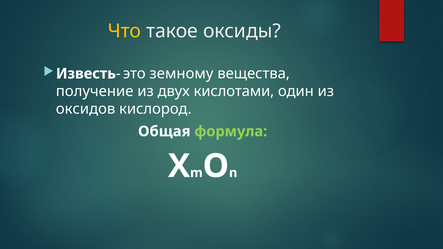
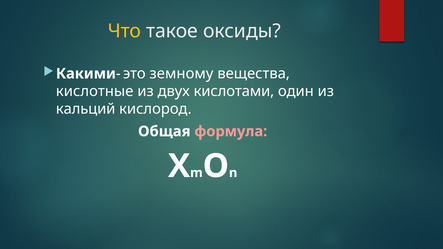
Известь: Известь -> Какими
получение: получение -> кислотные
оксидов: оксидов -> кальций
формула colour: light green -> pink
